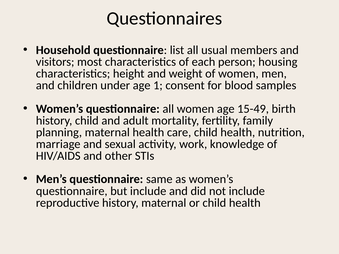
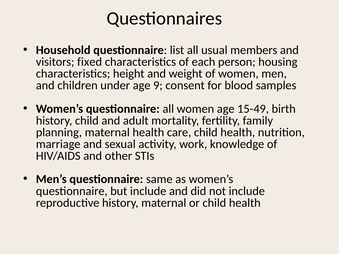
most: most -> fixed
1: 1 -> 9
